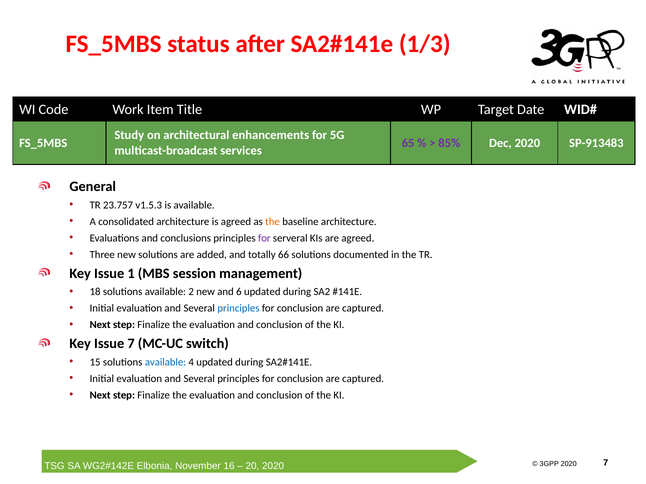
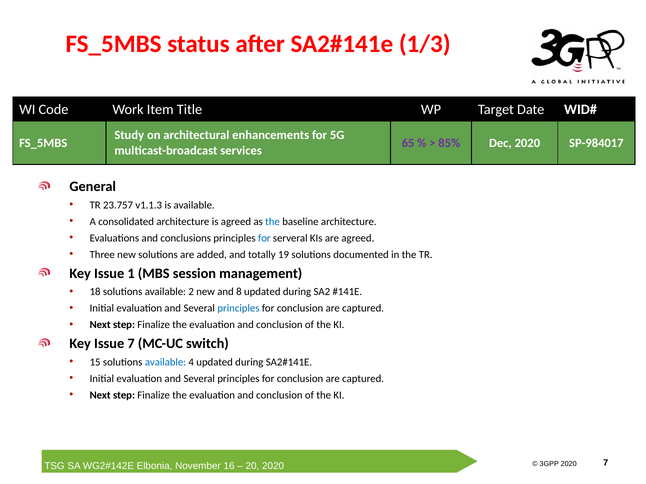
SP-913483: SP-913483 -> SP-984017
v1.5.3: v1.5.3 -> v1.1.3
the at (273, 222) colour: orange -> blue
for at (264, 238) colour: purple -> blue
66: 66 -> 19
6: 6 -> 8
